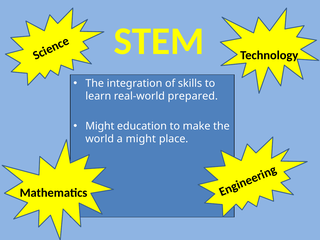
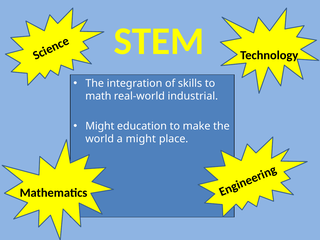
learn: learn -> math
prepared: prepared -> industrial
